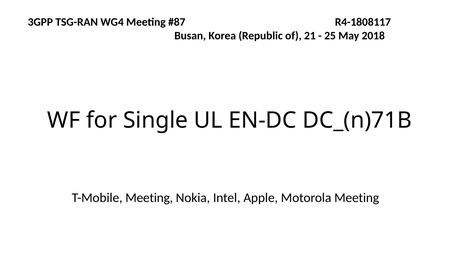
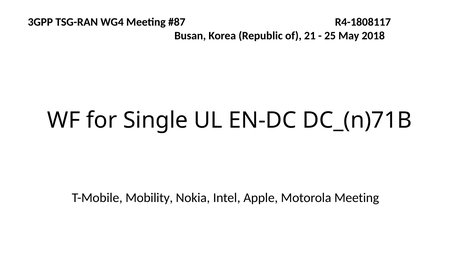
T-Mobile Meeting: Meeting -> Mobility
